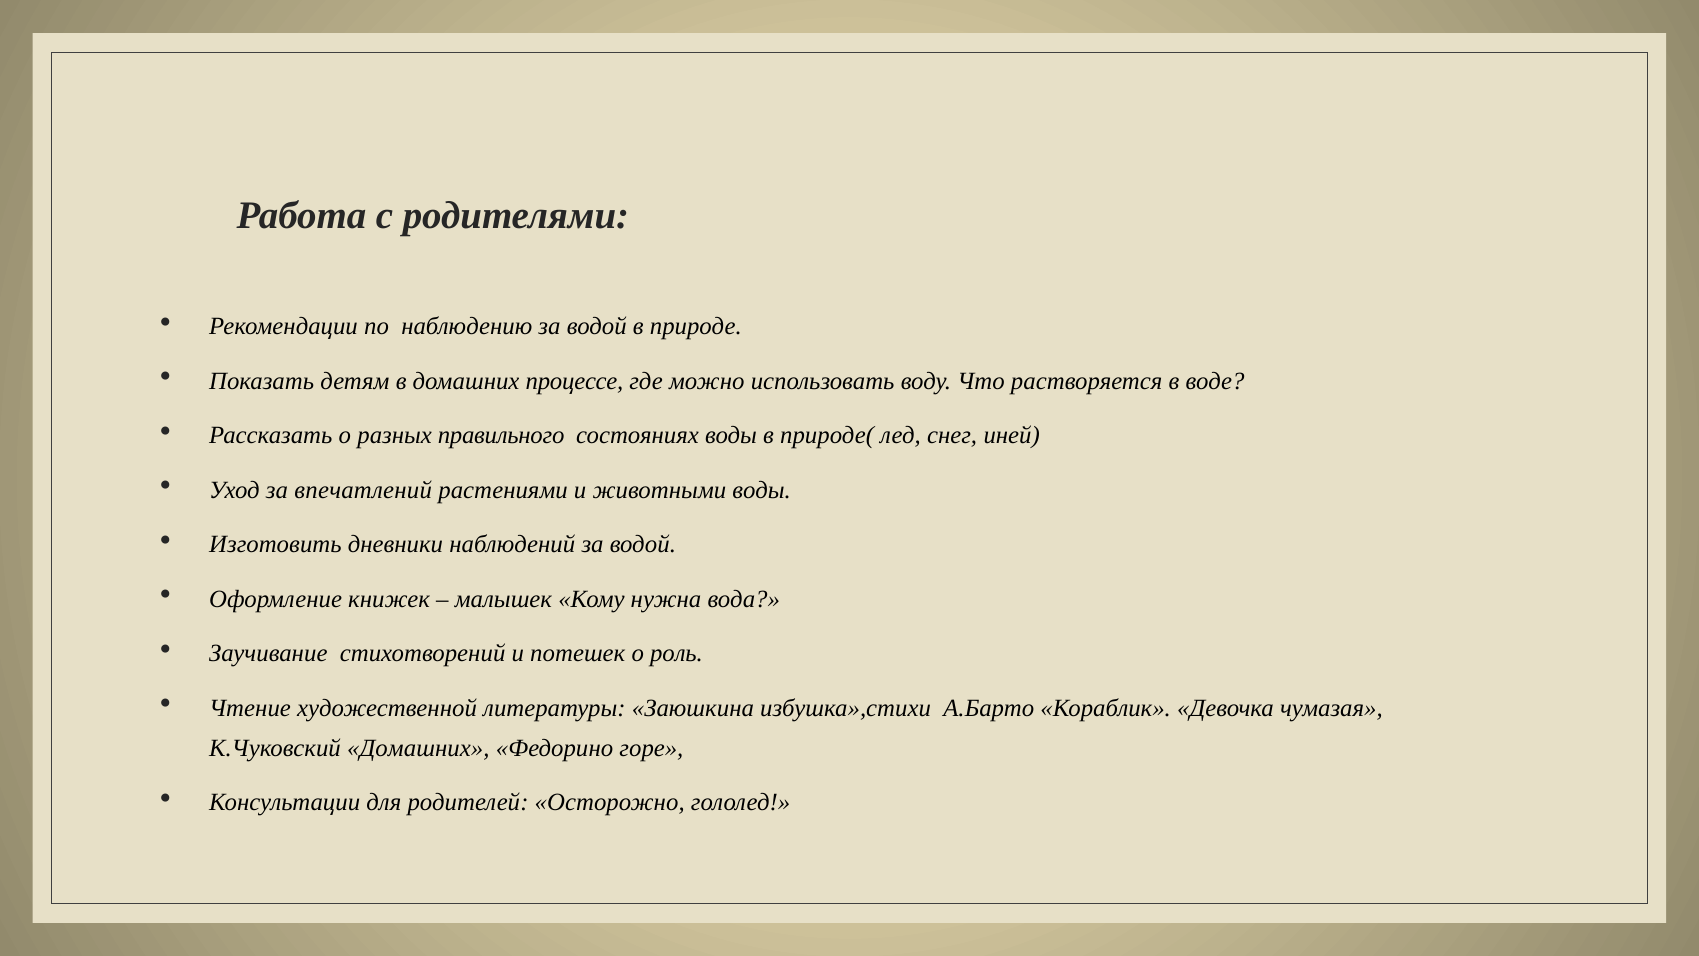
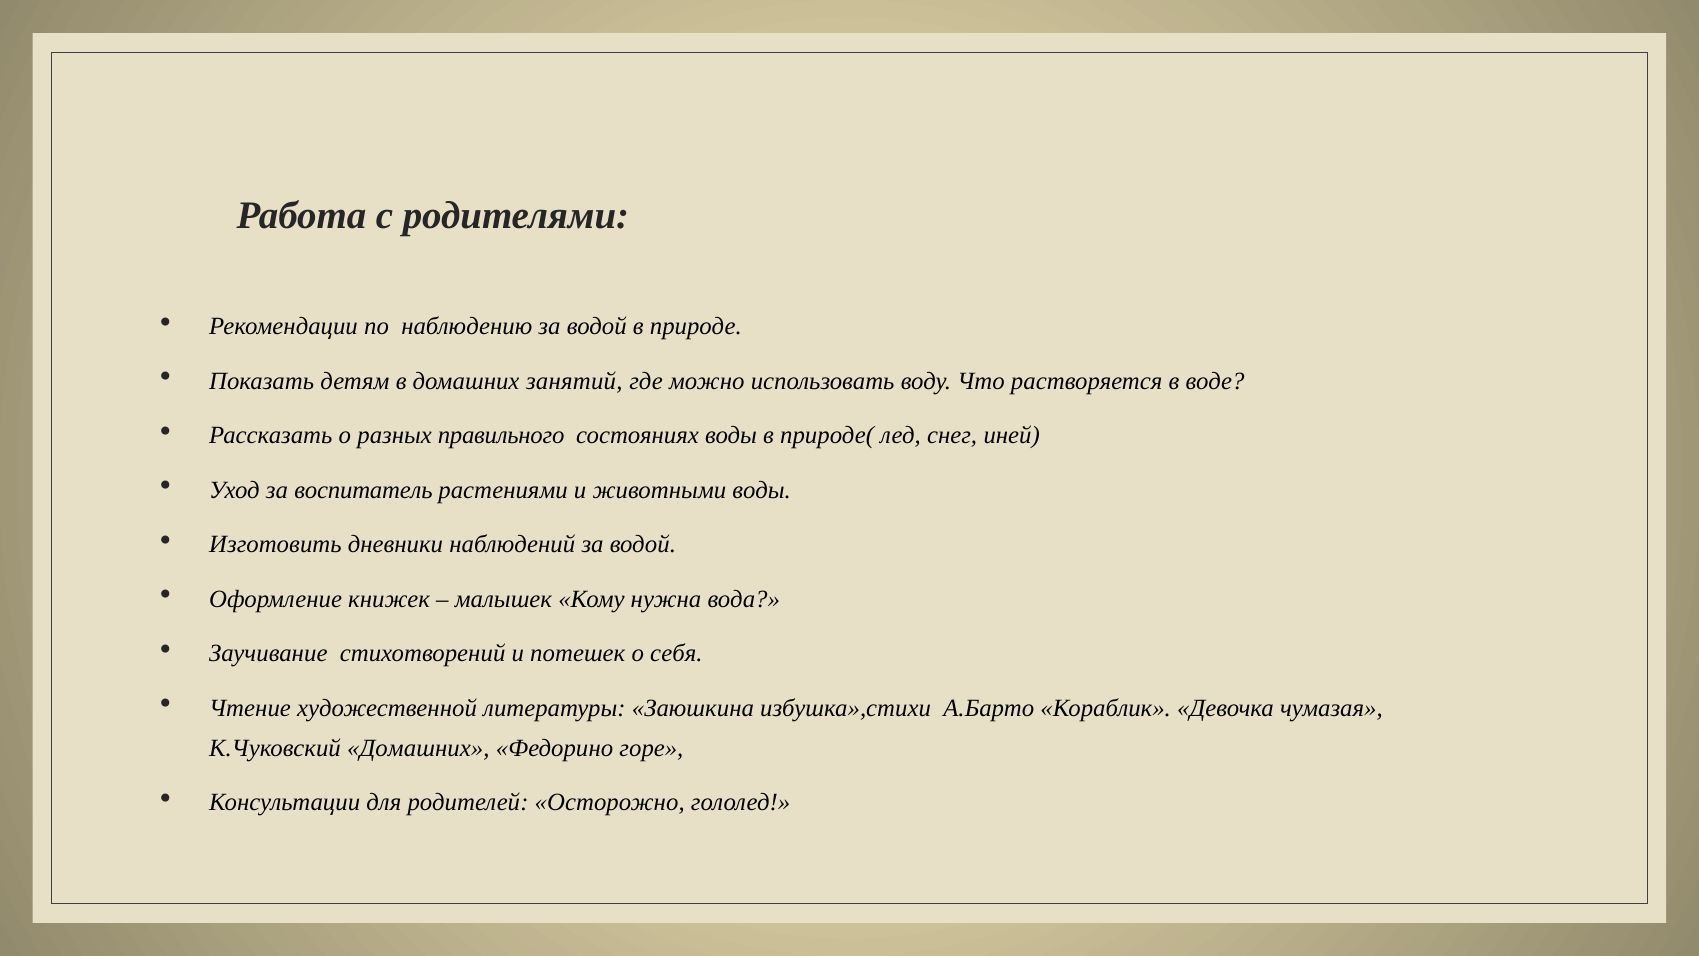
процессе: процессе -> занятий
впечатлений: впечатлений -> воспитатель
роль: роль -> себя
